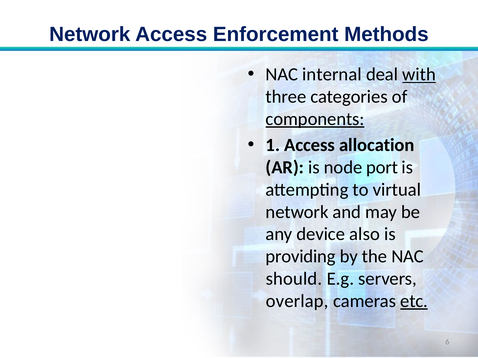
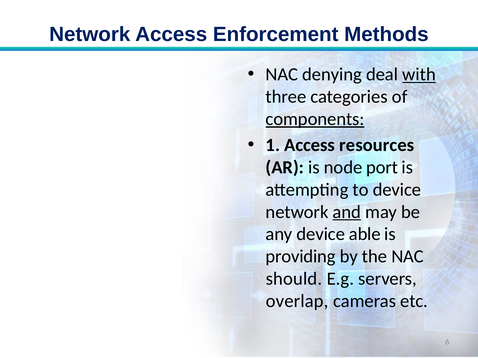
internal: internal -> denying
allocation: allocation -> resources
to virtual: virtual -> device
and underline: none -> present
also: also -> able
etc underline: present -> none
